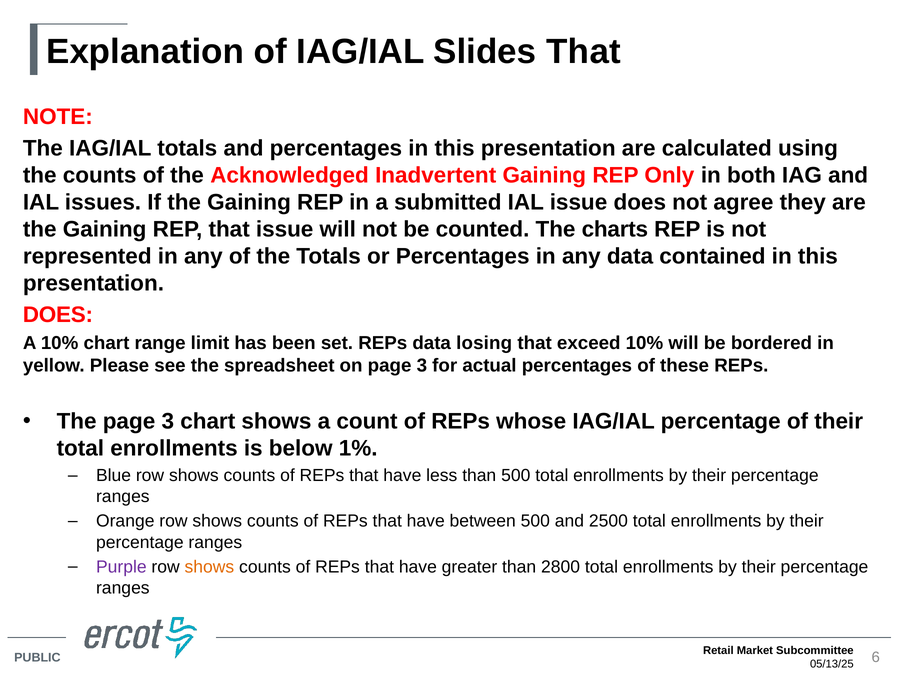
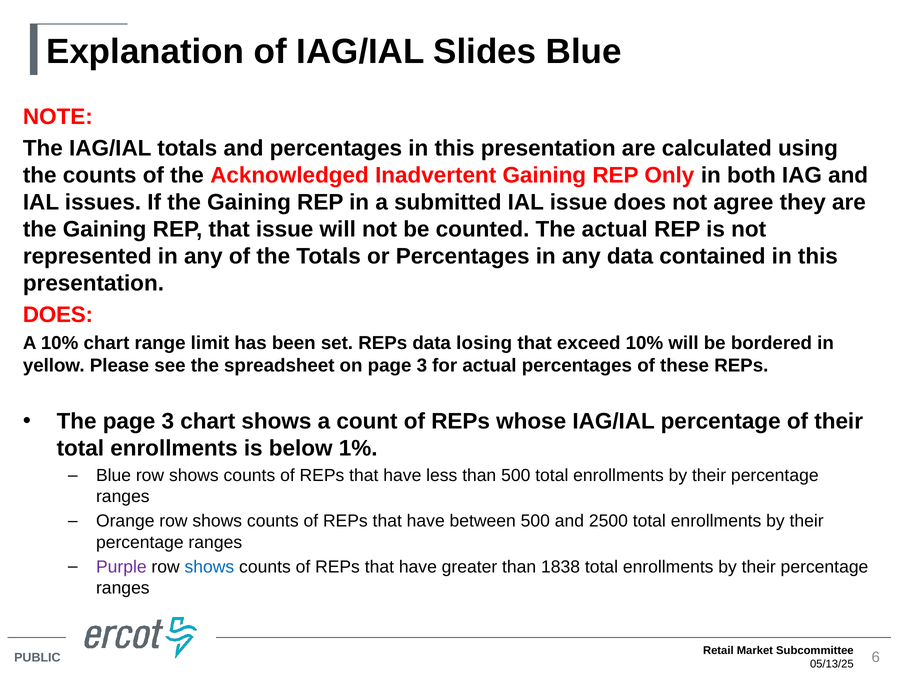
Slides That: That -> Blue
The charts: charts -> actual
shows at (209, 567) colour: orange -> blue
2800: 2800 -> 1838
